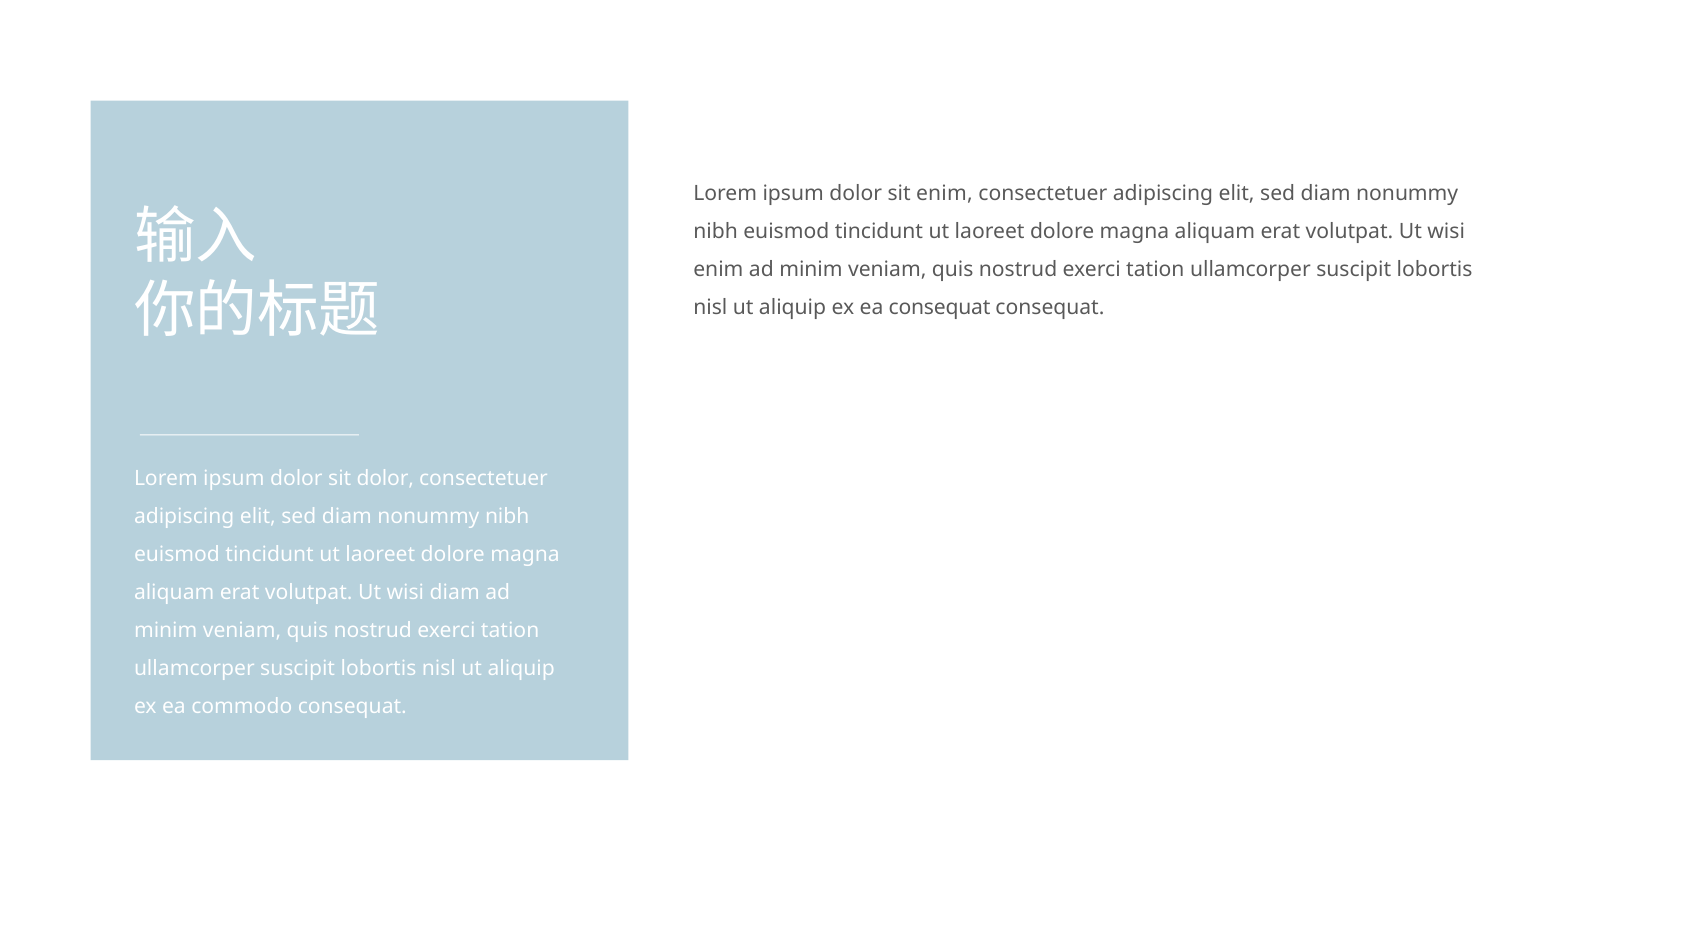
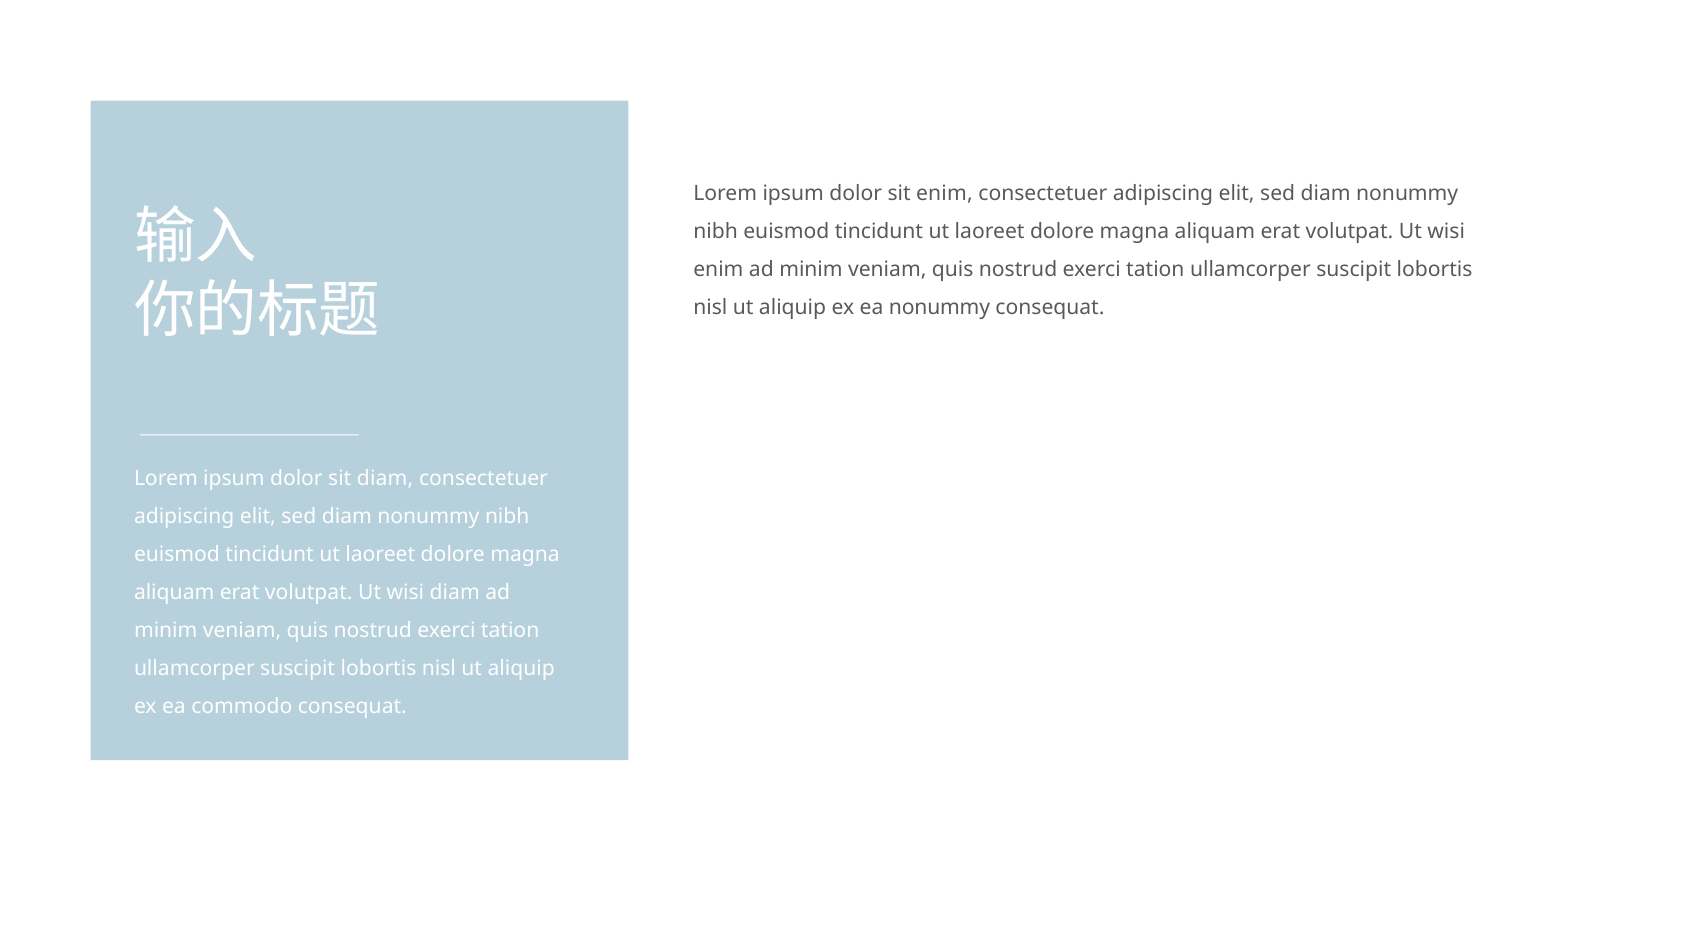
ea consequat: consequat -> nonummy
sit dolor: dolor -> diam
